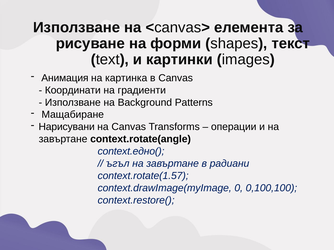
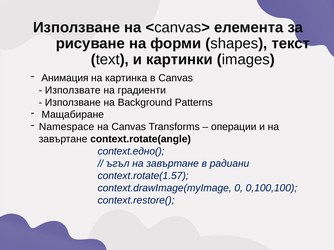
Координати: Координати -> Използвате
Нарисувани: Нарисувани -> Namespace
